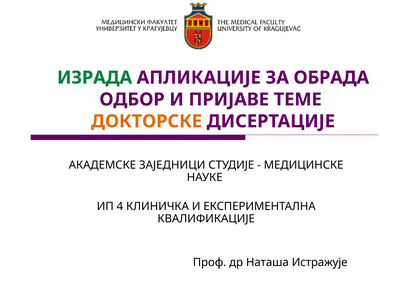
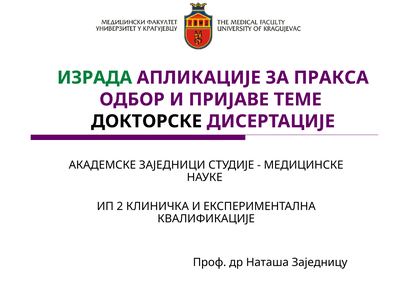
ОБРАДА: ОБРАДА -> ПРАКСА
ДОКТОРСКЕ colour: orange -> black
4: 4 -> 2
Истражује: Истражује -> Заједницу
